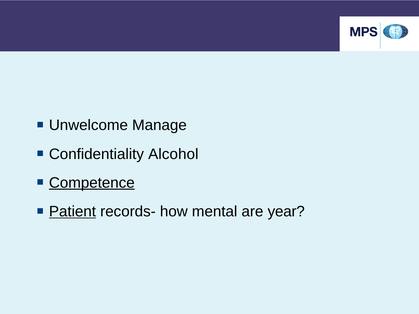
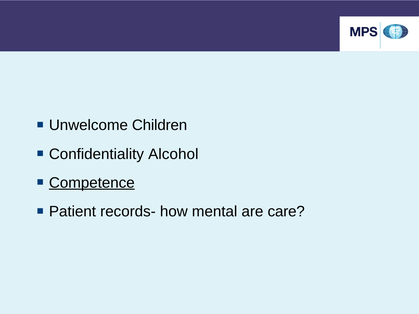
Manage: Manage -> Children
Patient underline: present -> none
year: year -> care
